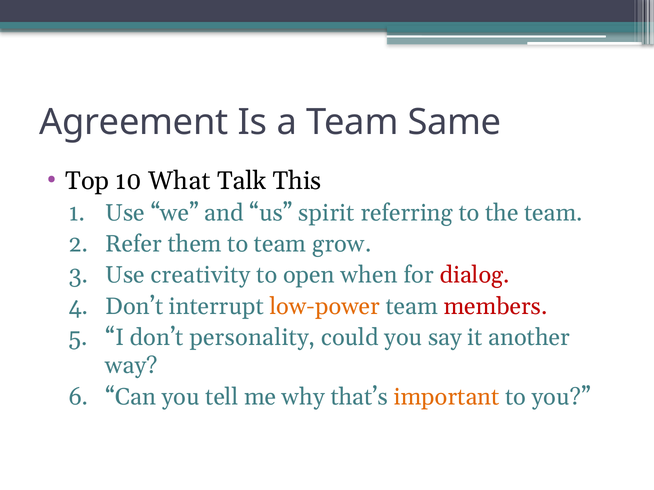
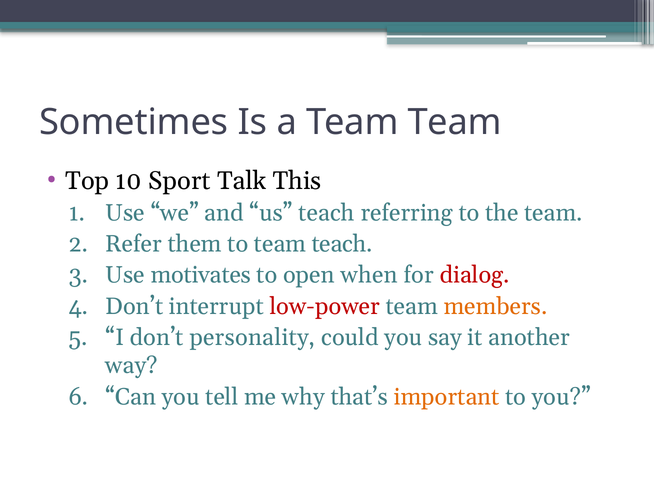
Agreement: Agreement -> Sometimes
Team Same: Same -> Team
What: What -> Sport
us spirit: spirit -> teach
team grow: grow -> teach
creativity: creativity -> motivates
low-power colour: orange -> red
members colour: red -> orange
